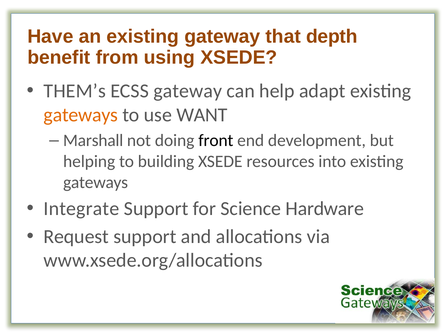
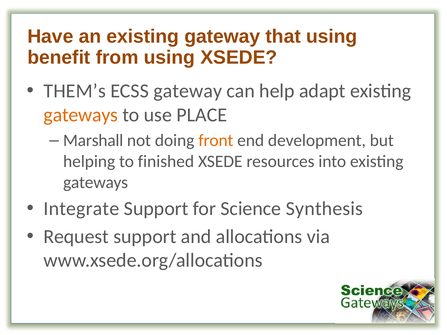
that depth: depth -> using
WANT: WANT -> PLACE
front colour: black -> orange
building: building -> finished
Hardware: Hardware -> Synthesis
